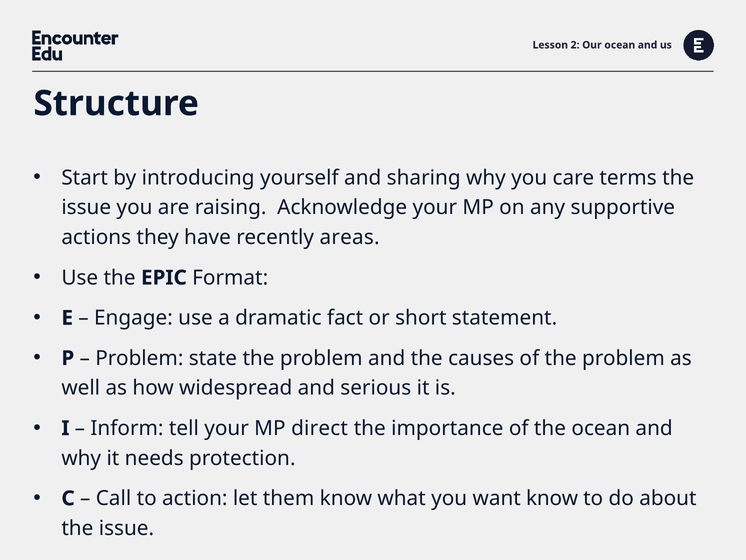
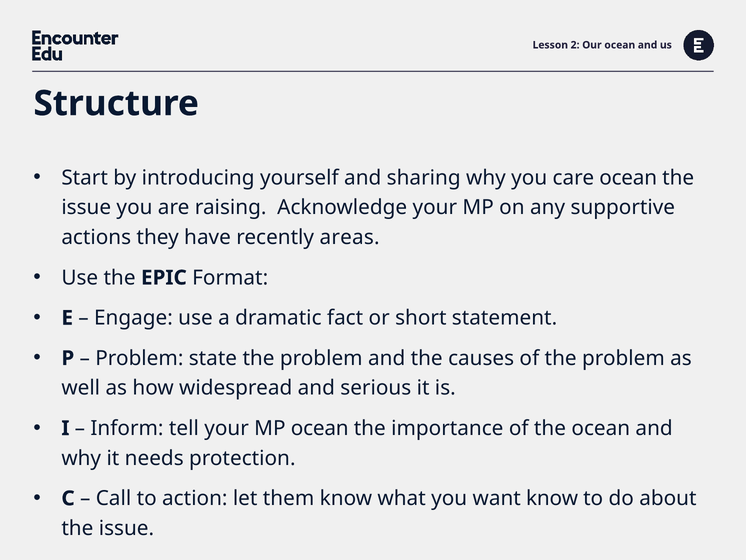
care terms: terms -> ocean
MP direct: direct -> ocean
